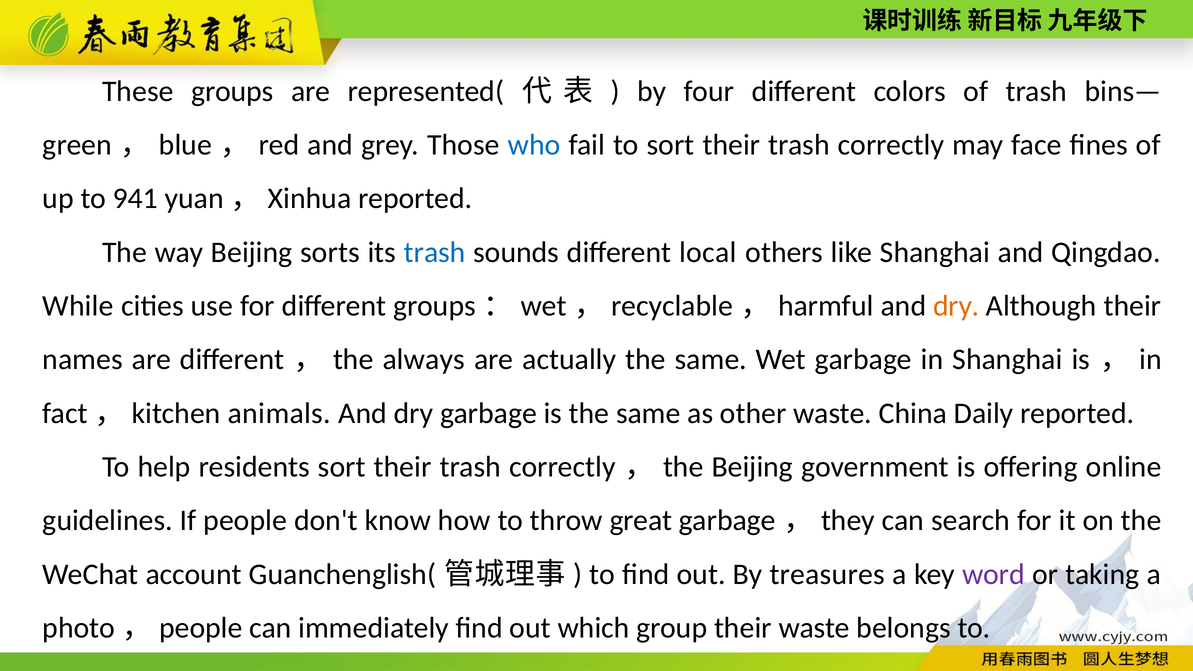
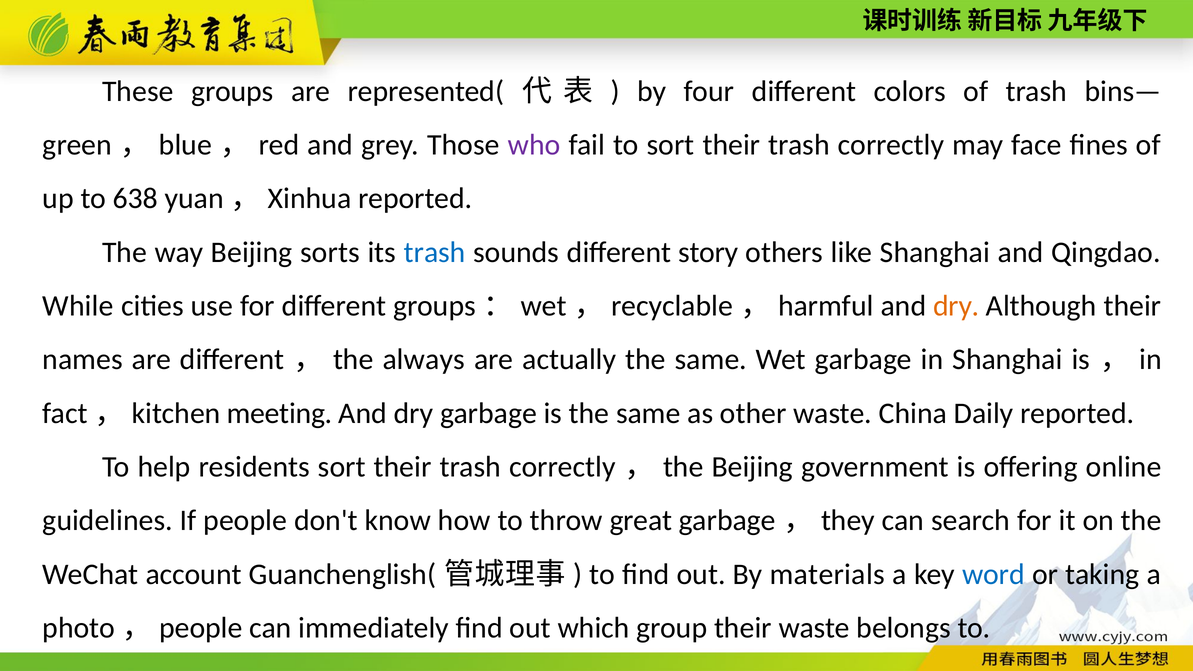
who colour: blue -> purple
941: 941 -> 638
local: local -> story
animals: animals -> meeting
treasures: treasures -> materials
word colour: purple -> blue
